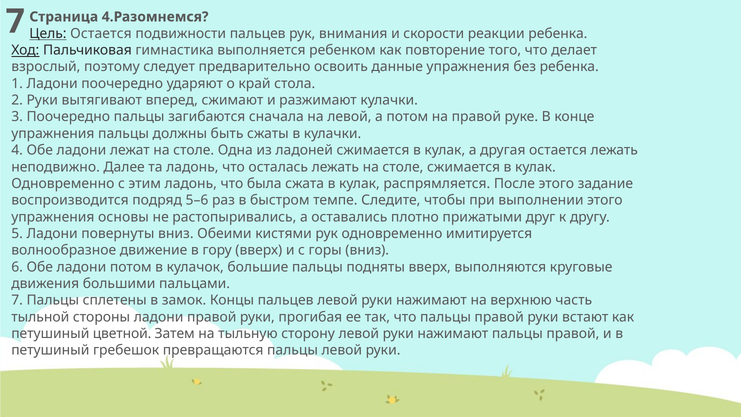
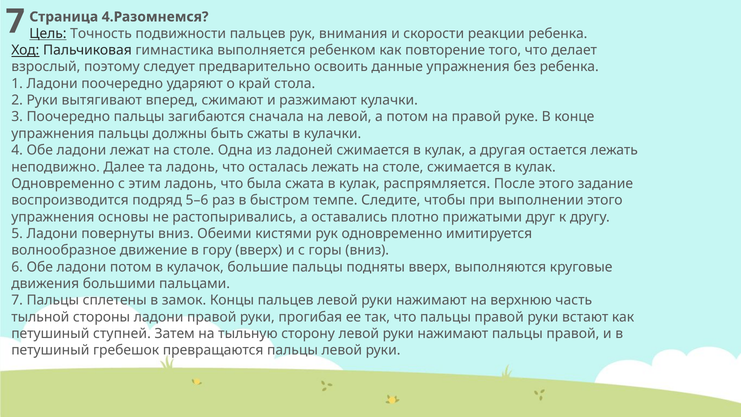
Цель Остается: Остается -> Точность
цветной: цветной -> ступней
